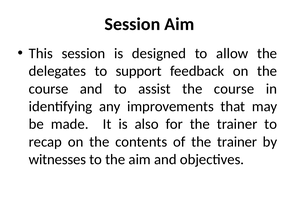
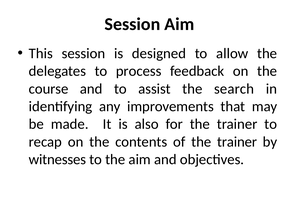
support: support -> process
assist the course: course -> search
